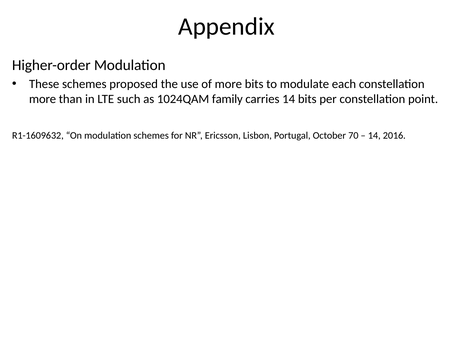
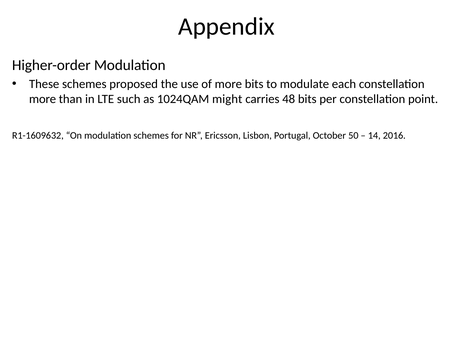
family: family -> might
carries 14: 14 -> 48
70: 70 -> 50
